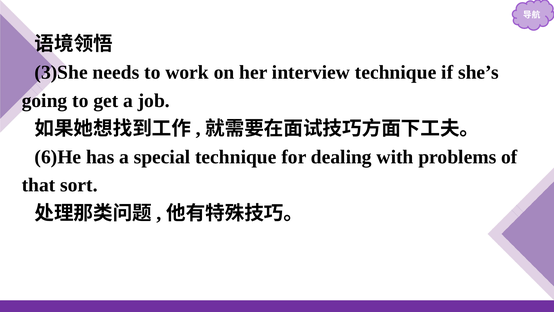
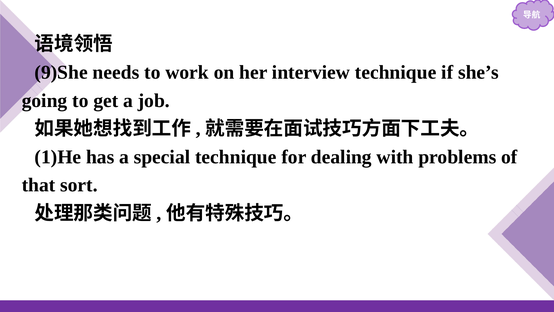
3)She: 3)She -> 9)She
6)He: 6)He -> 1)He
